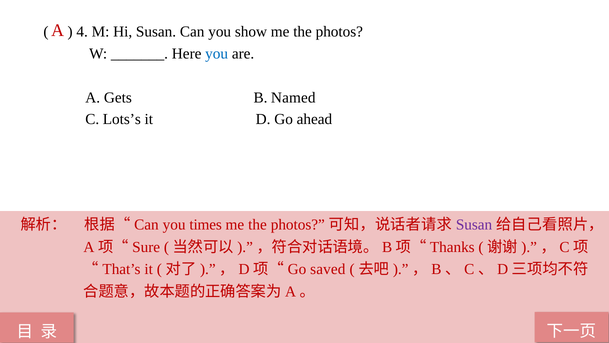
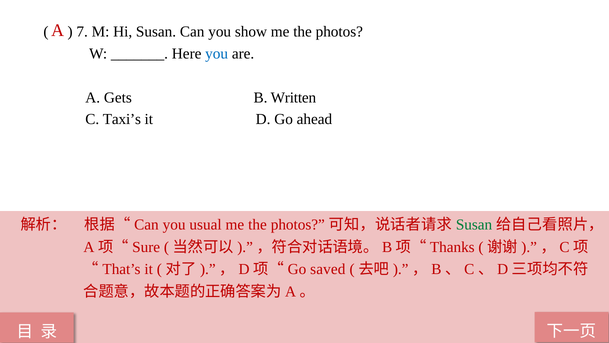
4: 4 -> 7
Named: Named -> Written
Lots’s: Lots’s -> Taxi’s
times: times -> usual
Susan at (474, 225) colour: purple -> green
